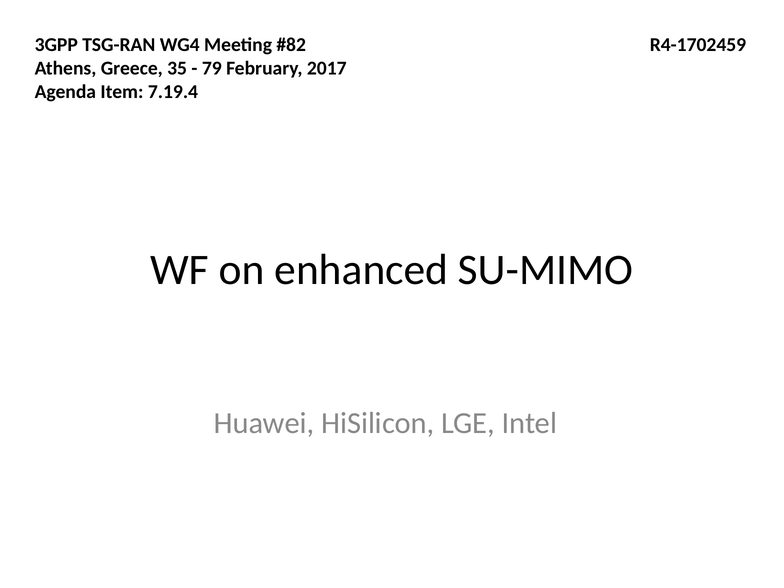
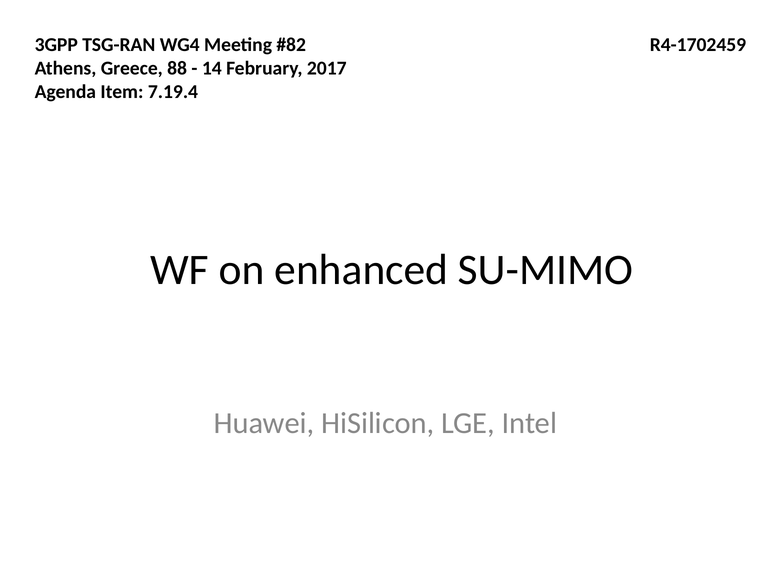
35: 35 -> 88
79: 79 -> 14
